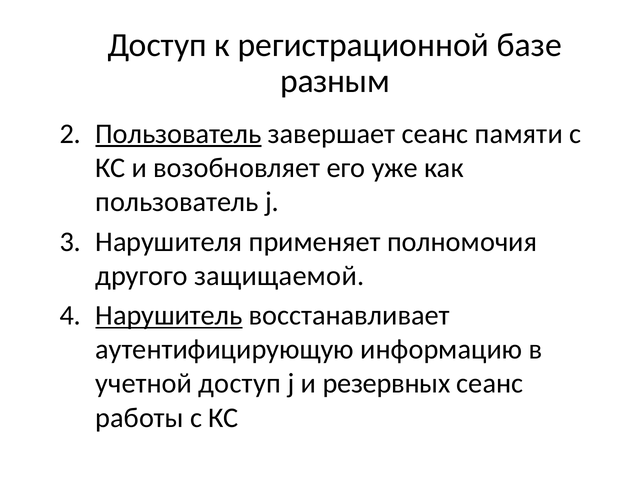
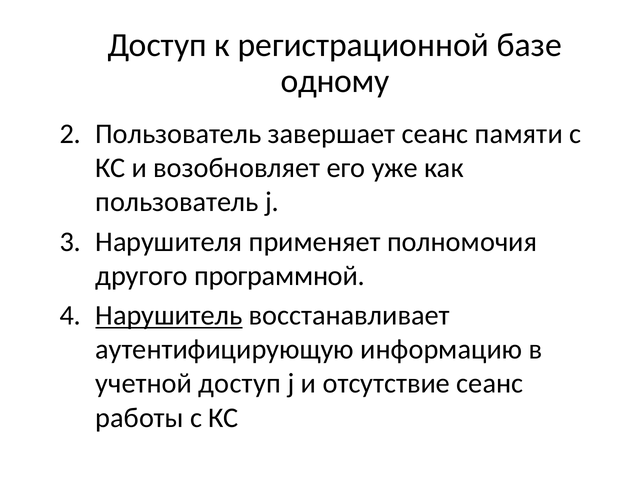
разным: разным -> одному
Пользователь at (178, 134) underline: present -> none
защищаемой: защищаемой -> программной
резервных: резервных -> отсутствие
